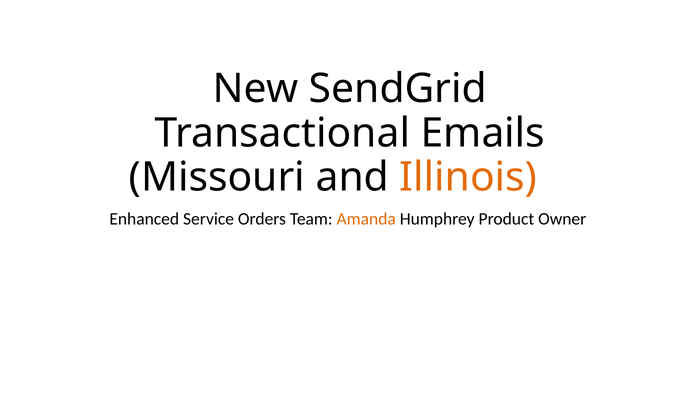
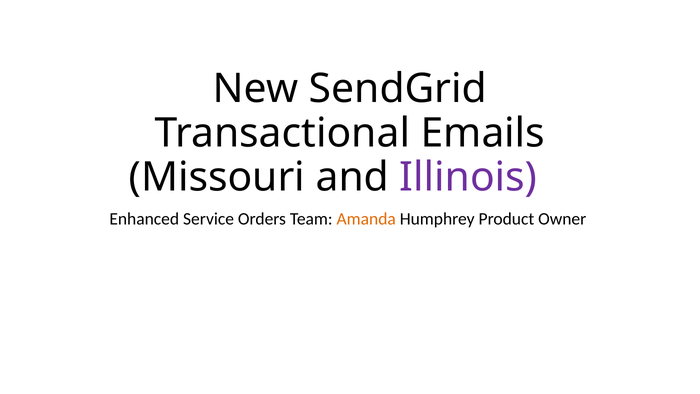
Illinois colour: orange -> purple
